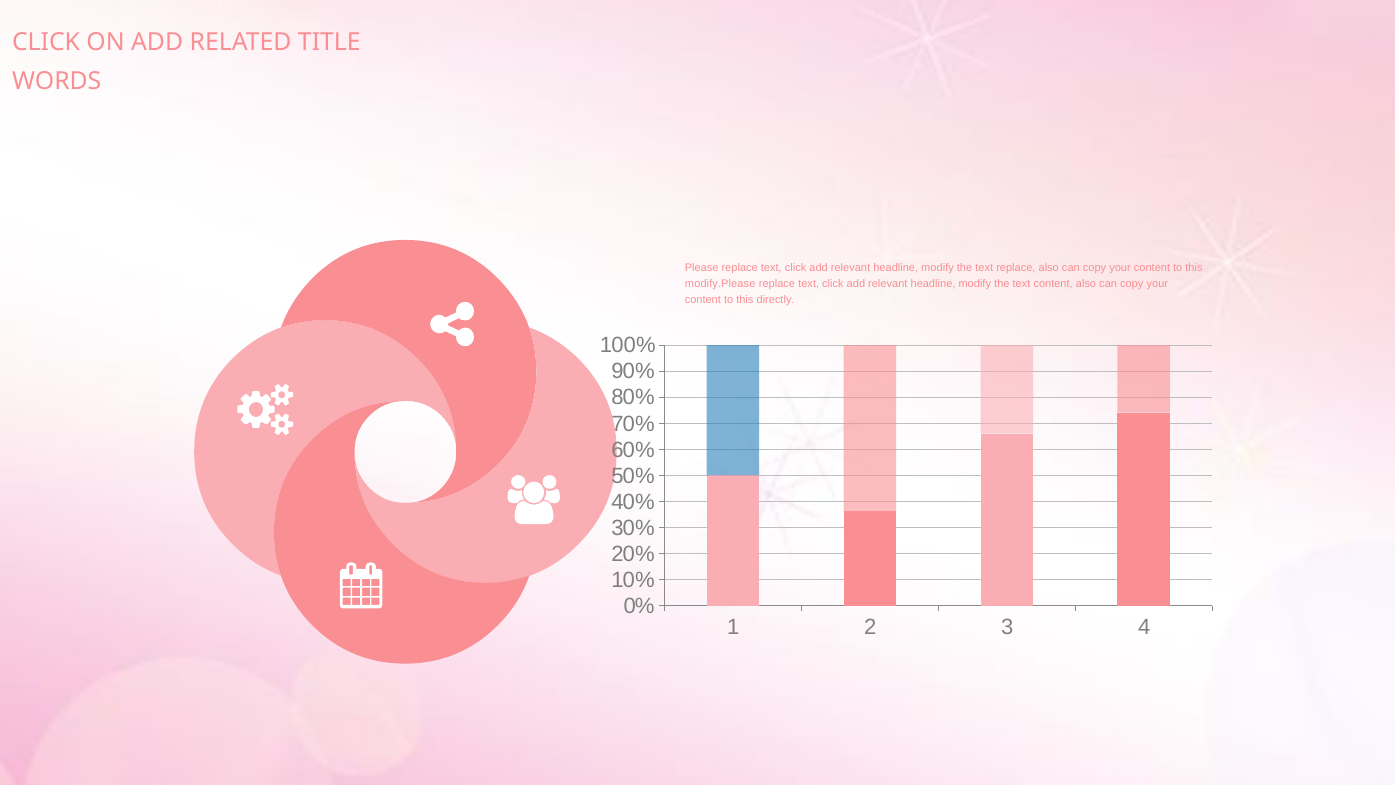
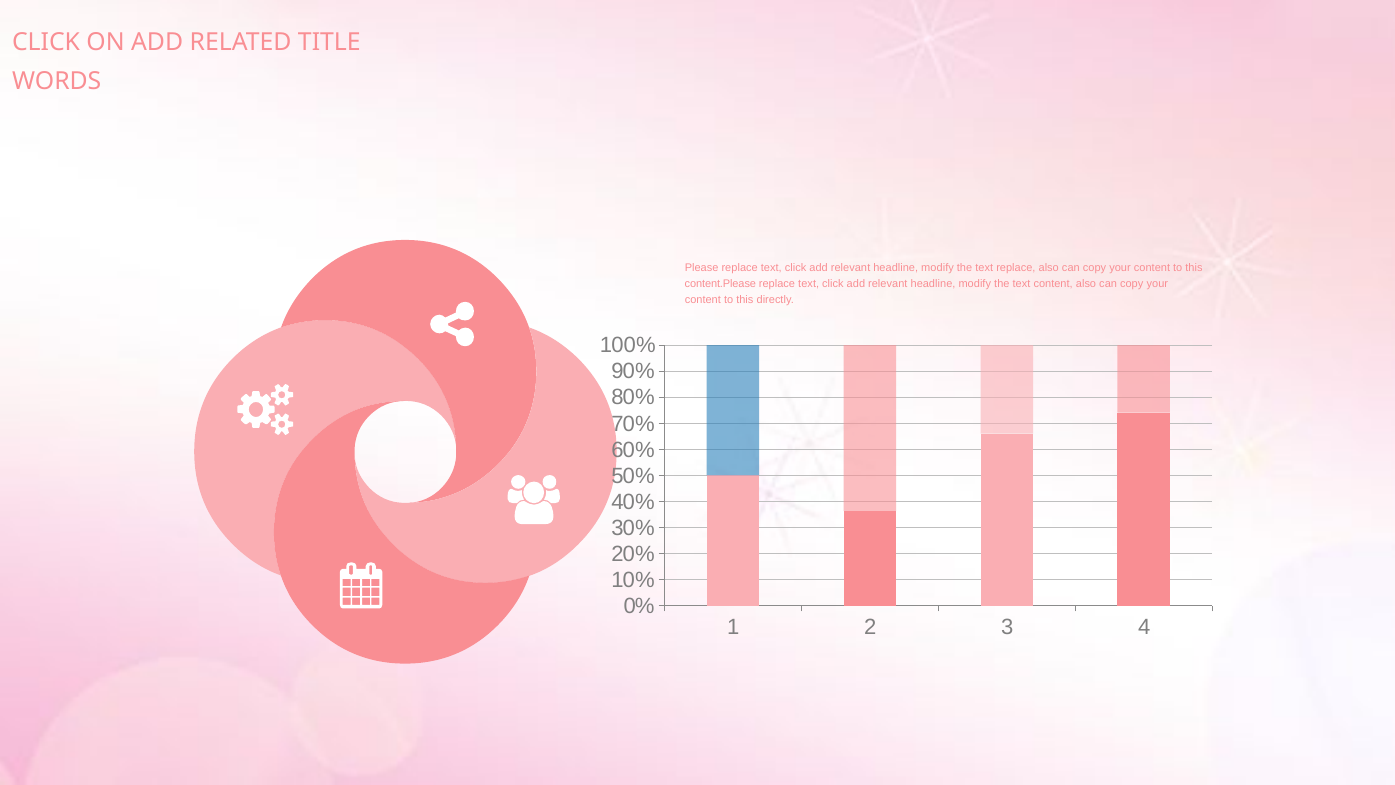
modify.Please: modify.Please -> content.Please
